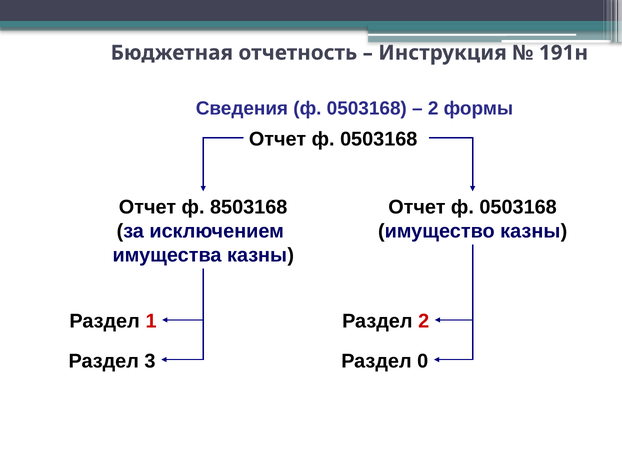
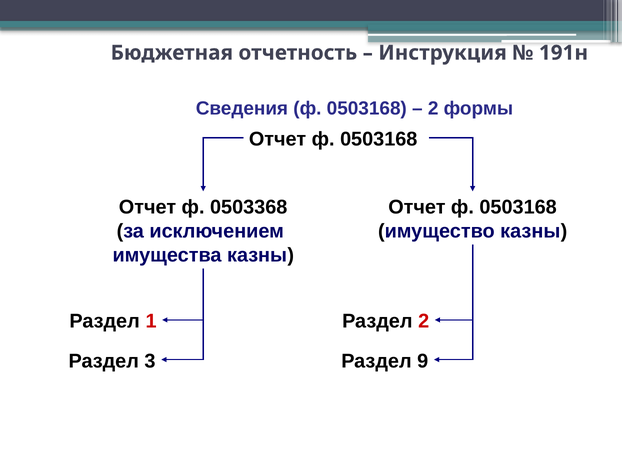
8503168: 8503168 -> 0503368
0: 0 -> 9
